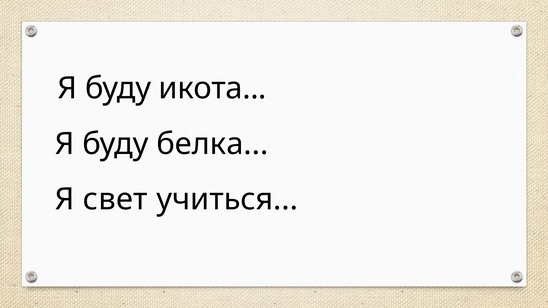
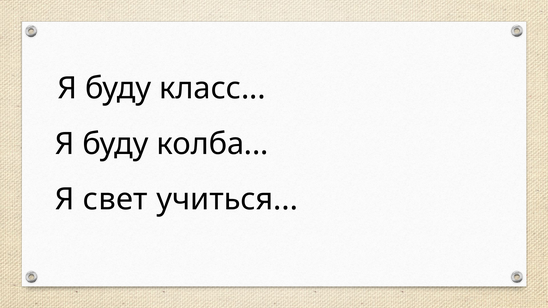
икота: икота -> класс
белка: белка -> колба
